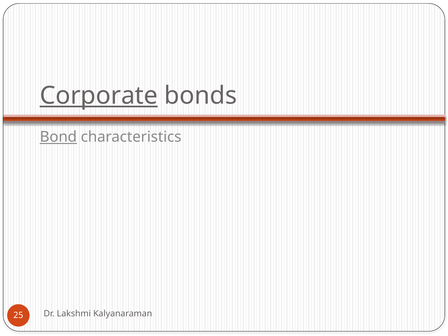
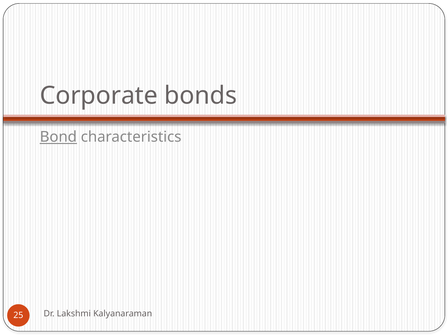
Corporate underline: present -> none
